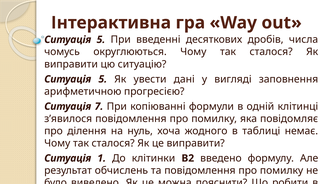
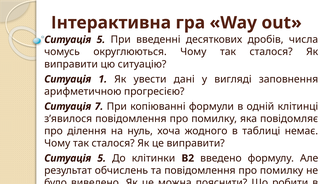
5 at (103, 79): 5 -> 1
1 at (102, 159): 1 -> 5
